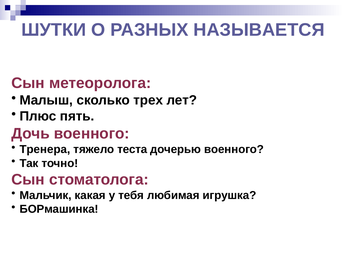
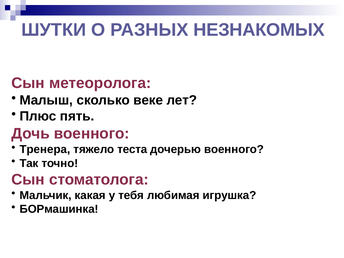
НАЗЫВАЕТСЯ: НАЗЫВАЕТСЯ -> НЕЗНАКОМЫХ
трех: трех -> веке
